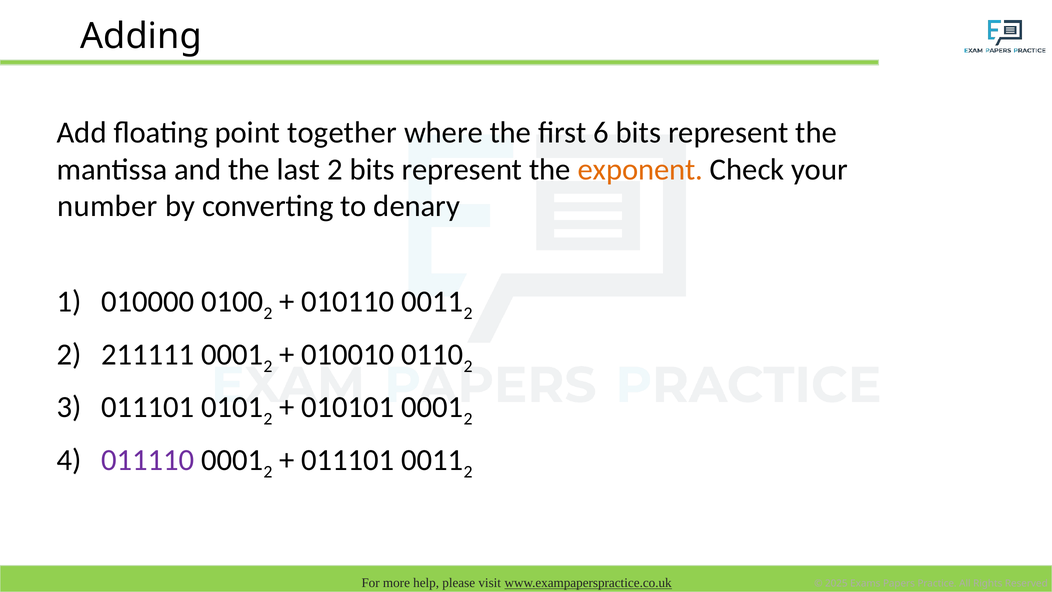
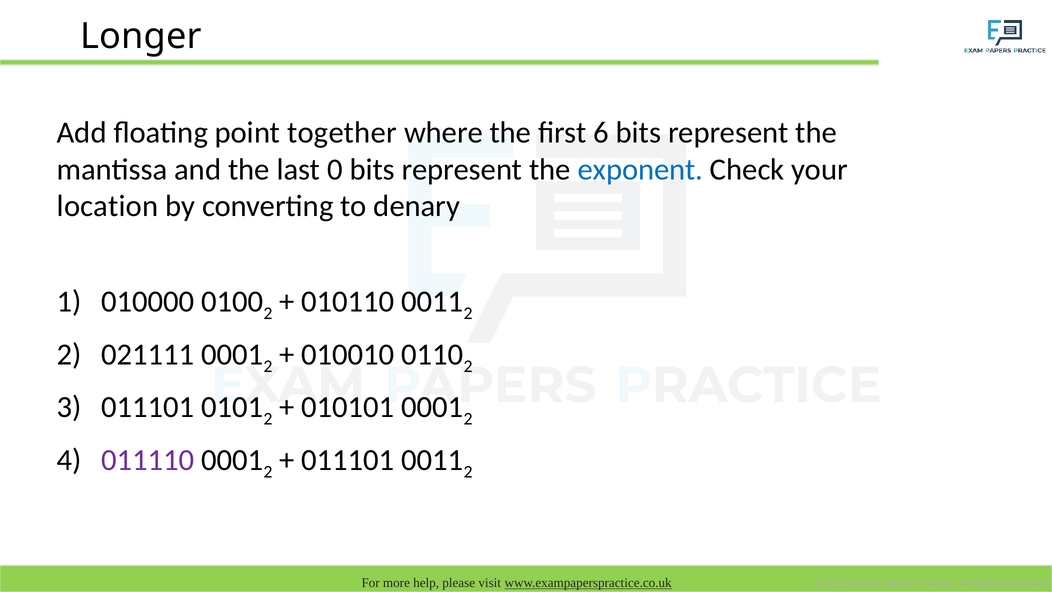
Adding: Adding -> Longer
last 2: 2 -> 0
exponent colour: orange -> blue
number: number -> location
211111: 211111 -> 021111
